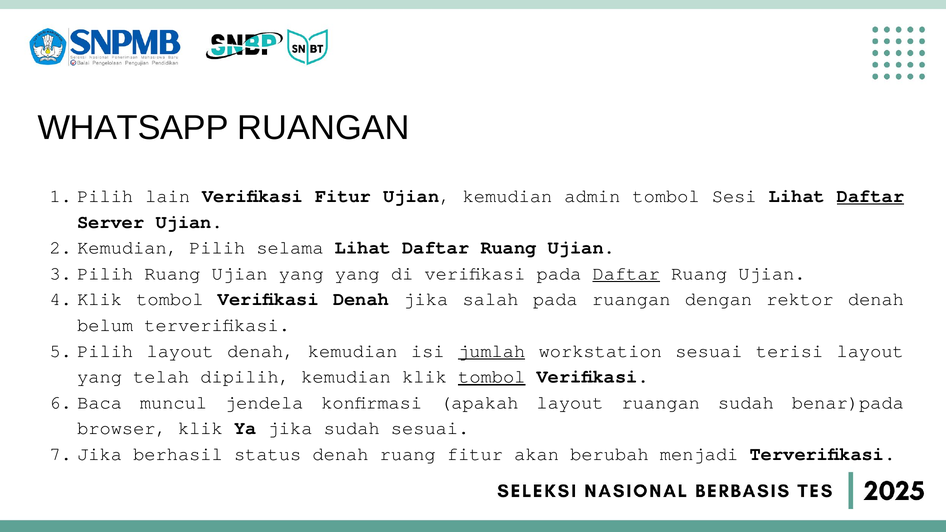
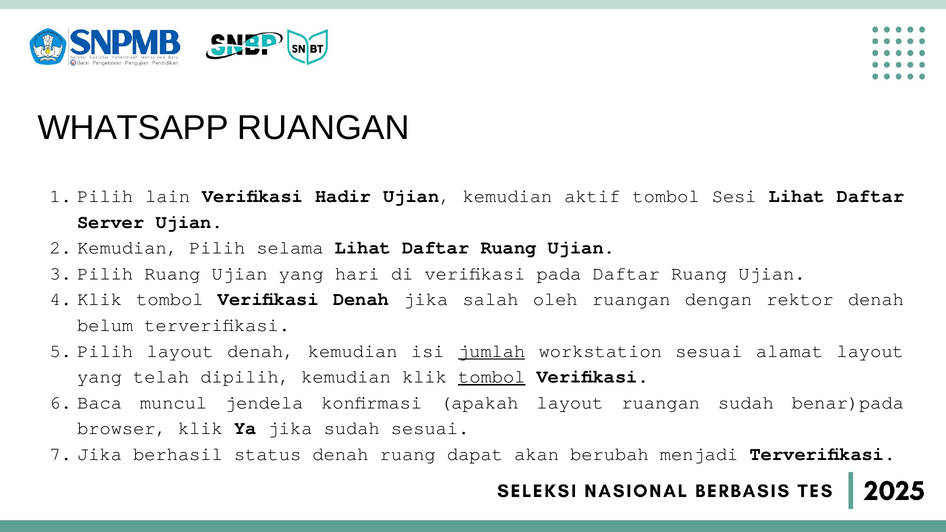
Verifikasi Fitur: Fitur -> Hadir
admin: admin -> aktif
Daftar at (871, 196) underline: present -> none
yang yang: yang -> hari
Daftar at (626, 274) underline: present -> none
salah pada: pada -> oleh
terisi: terisi -> alamat
ruang fitur: fitur -> dapat
